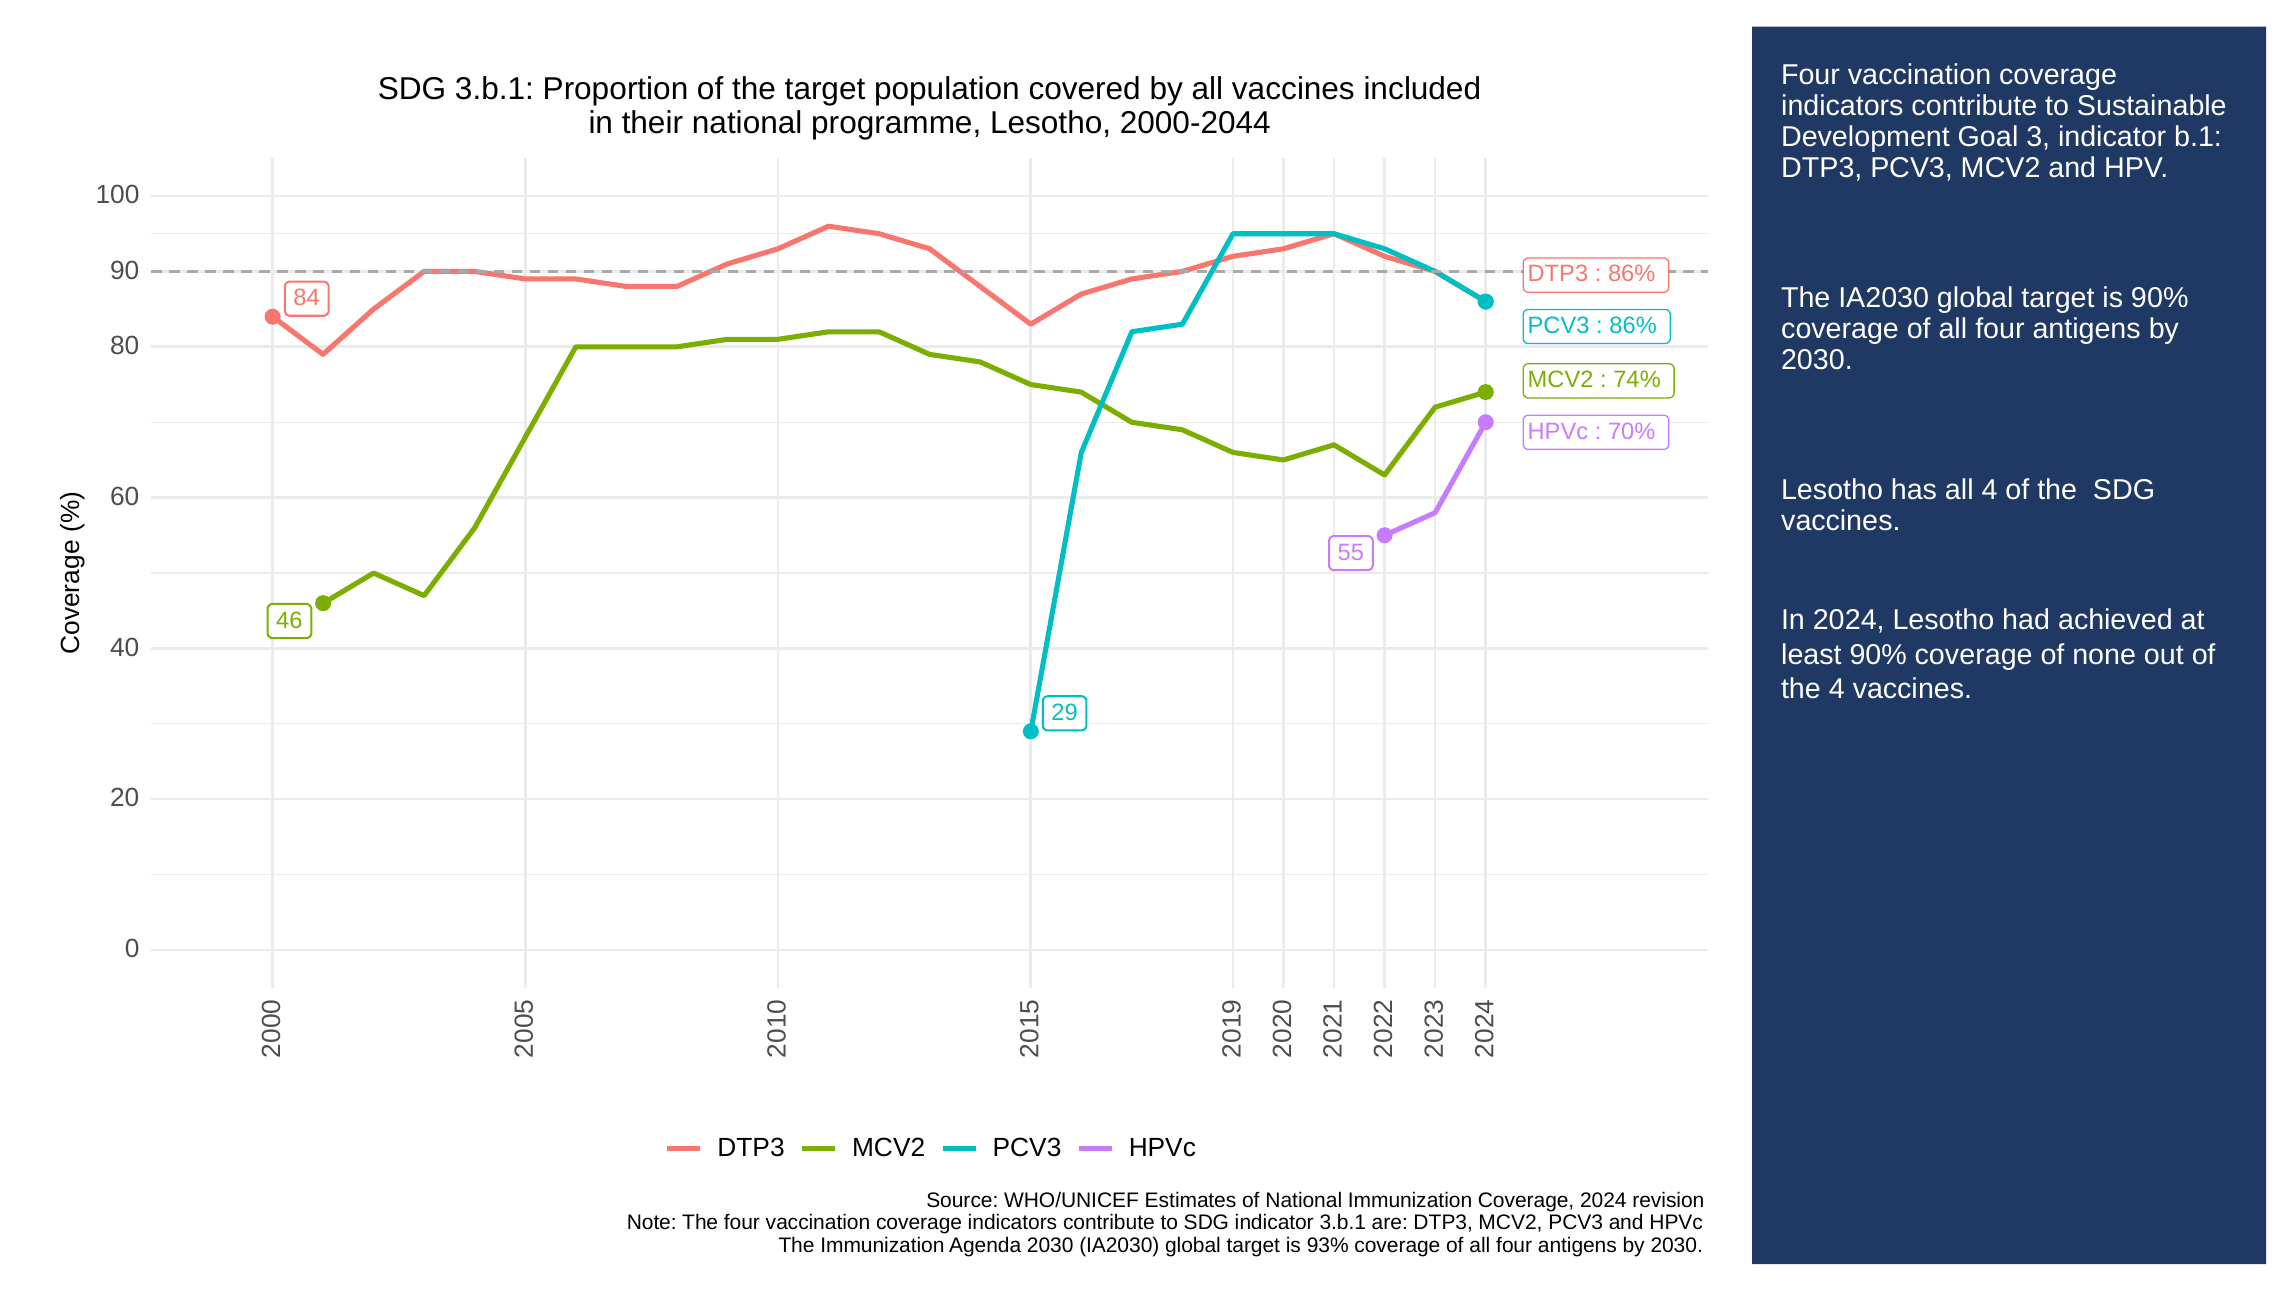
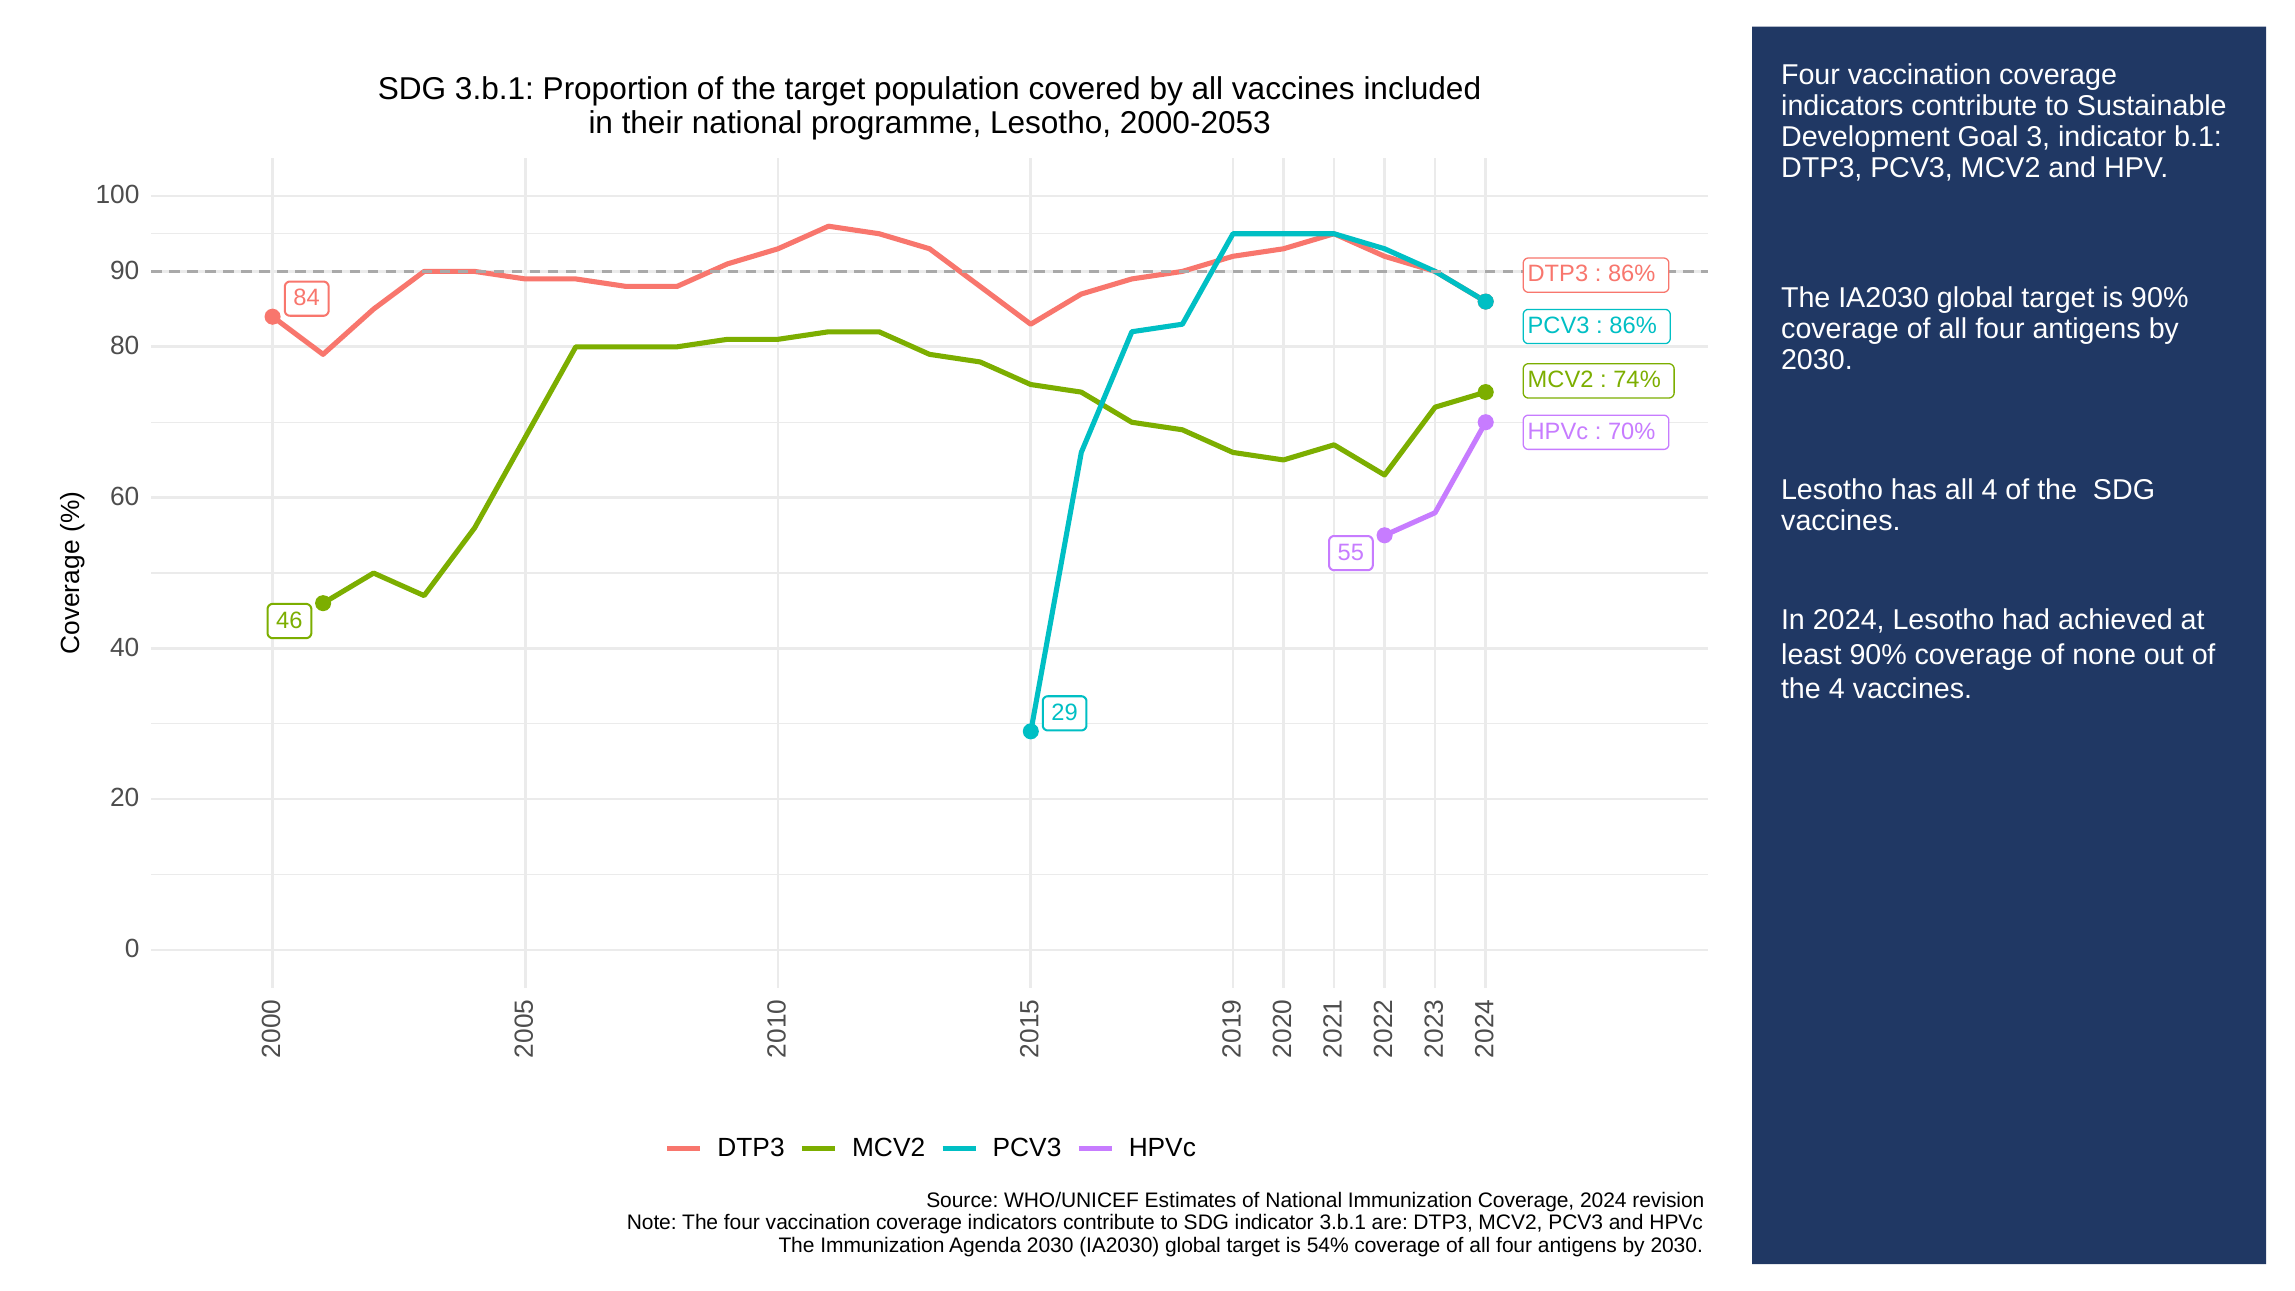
2000-2044: 2000-2044 -> 2000-2053
93%: 93% -> 54%
